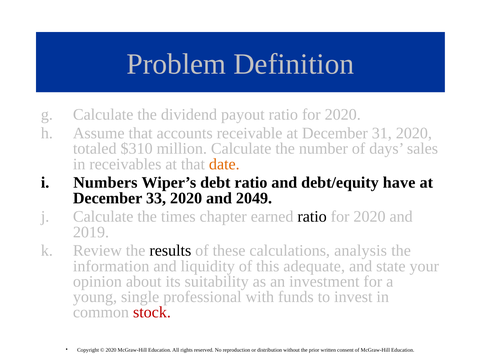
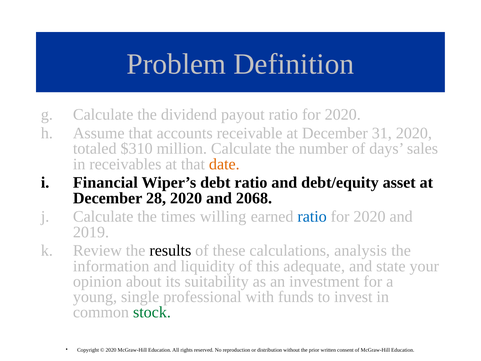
Numbers: Numbers -> Financial
have: have -> asset
33: 33 -> 28
2049: 2049 -> 2068
chapter: chapter -> willing
ratio at (312, 217) colour: black -> blue
stock colour: red -> green
